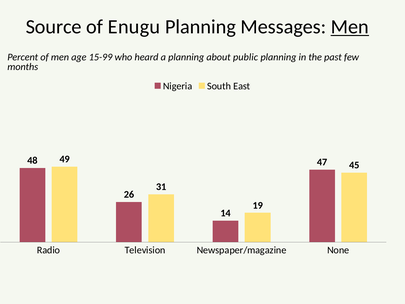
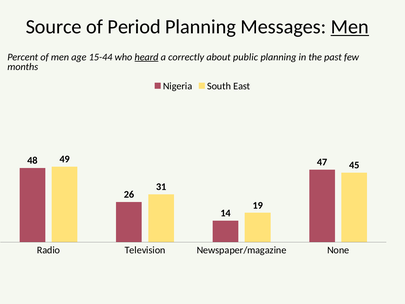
Enugu: Enugu -> Period
15-99: 15-99 -> 15-44
heard underline: none -> present
a planning: planning -> correctly
